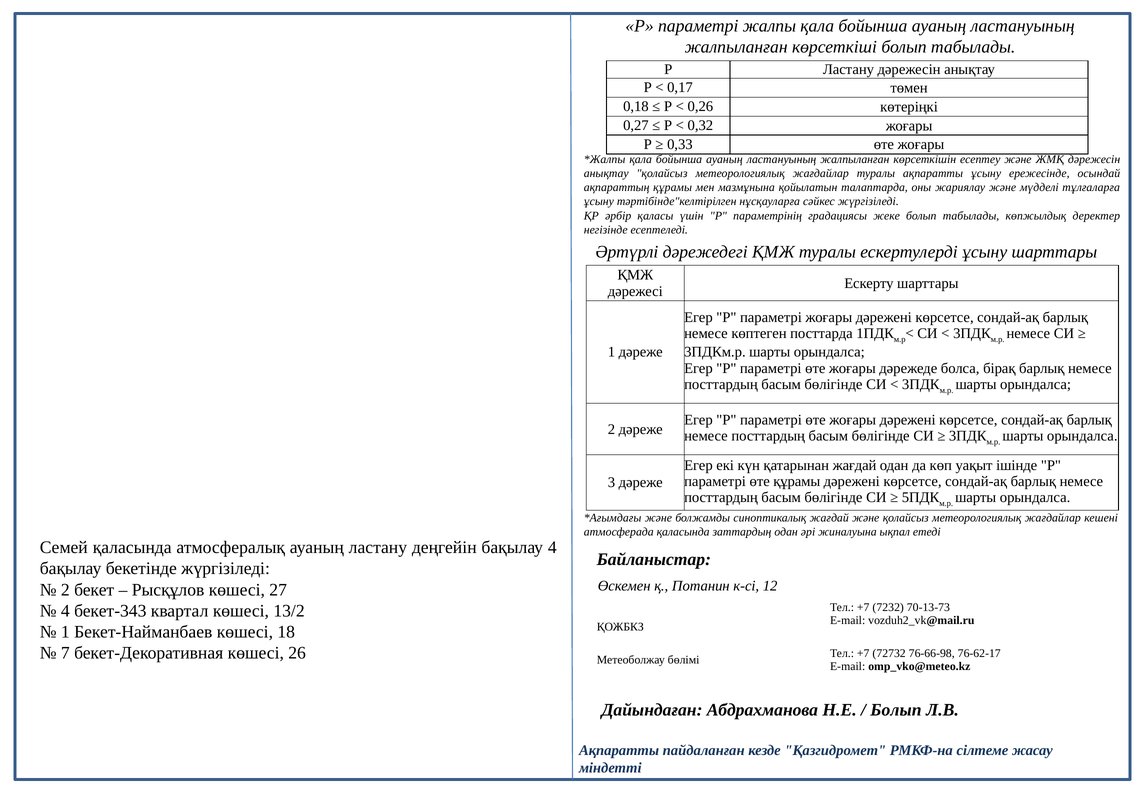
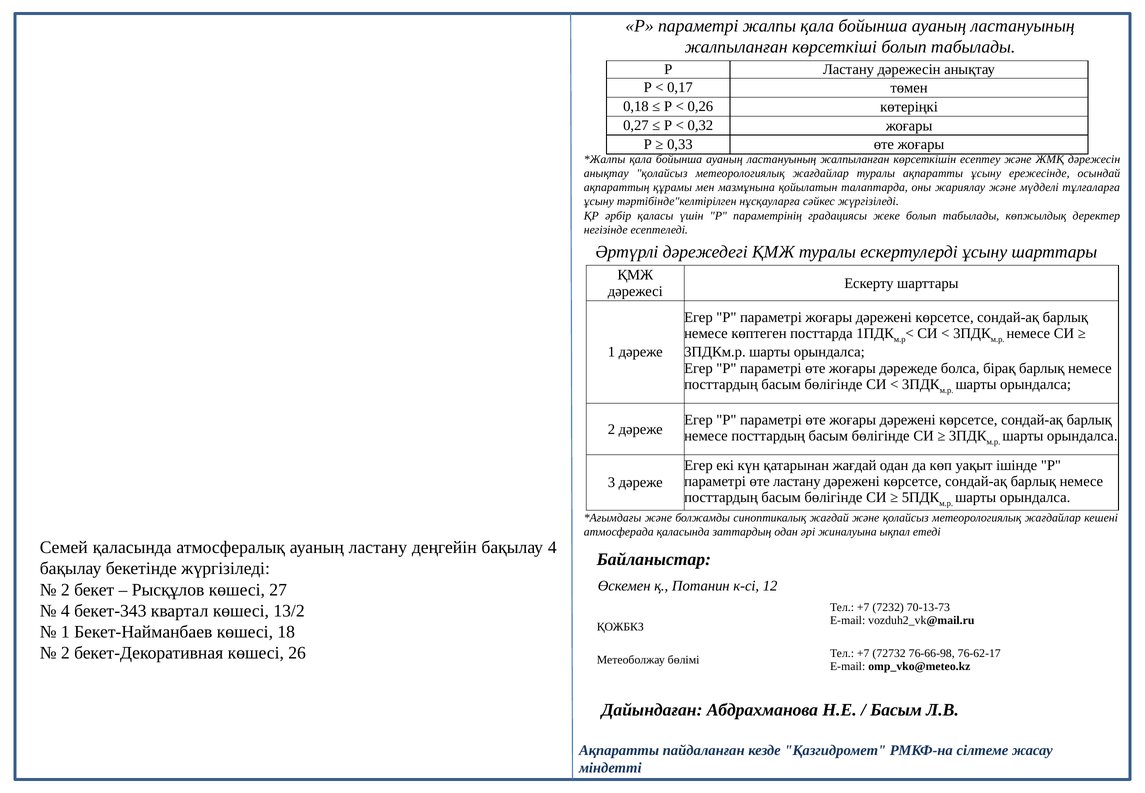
өте құрамы: құрамы -> ластану
7 at (65, 653): 7 -> 2
Болып at (896, 709): Болып -> Басым
